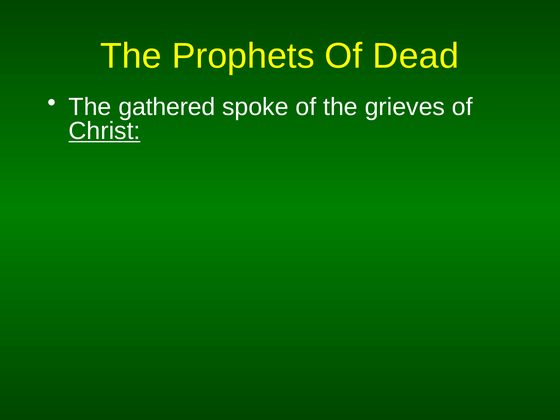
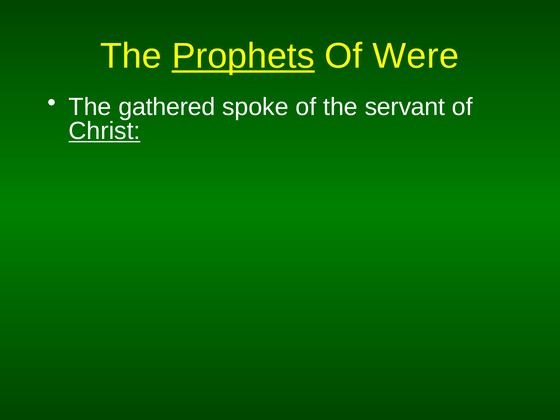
Prophets underline: none -> present
Dead: Dead -> Were
grieves: grieves -> servant
